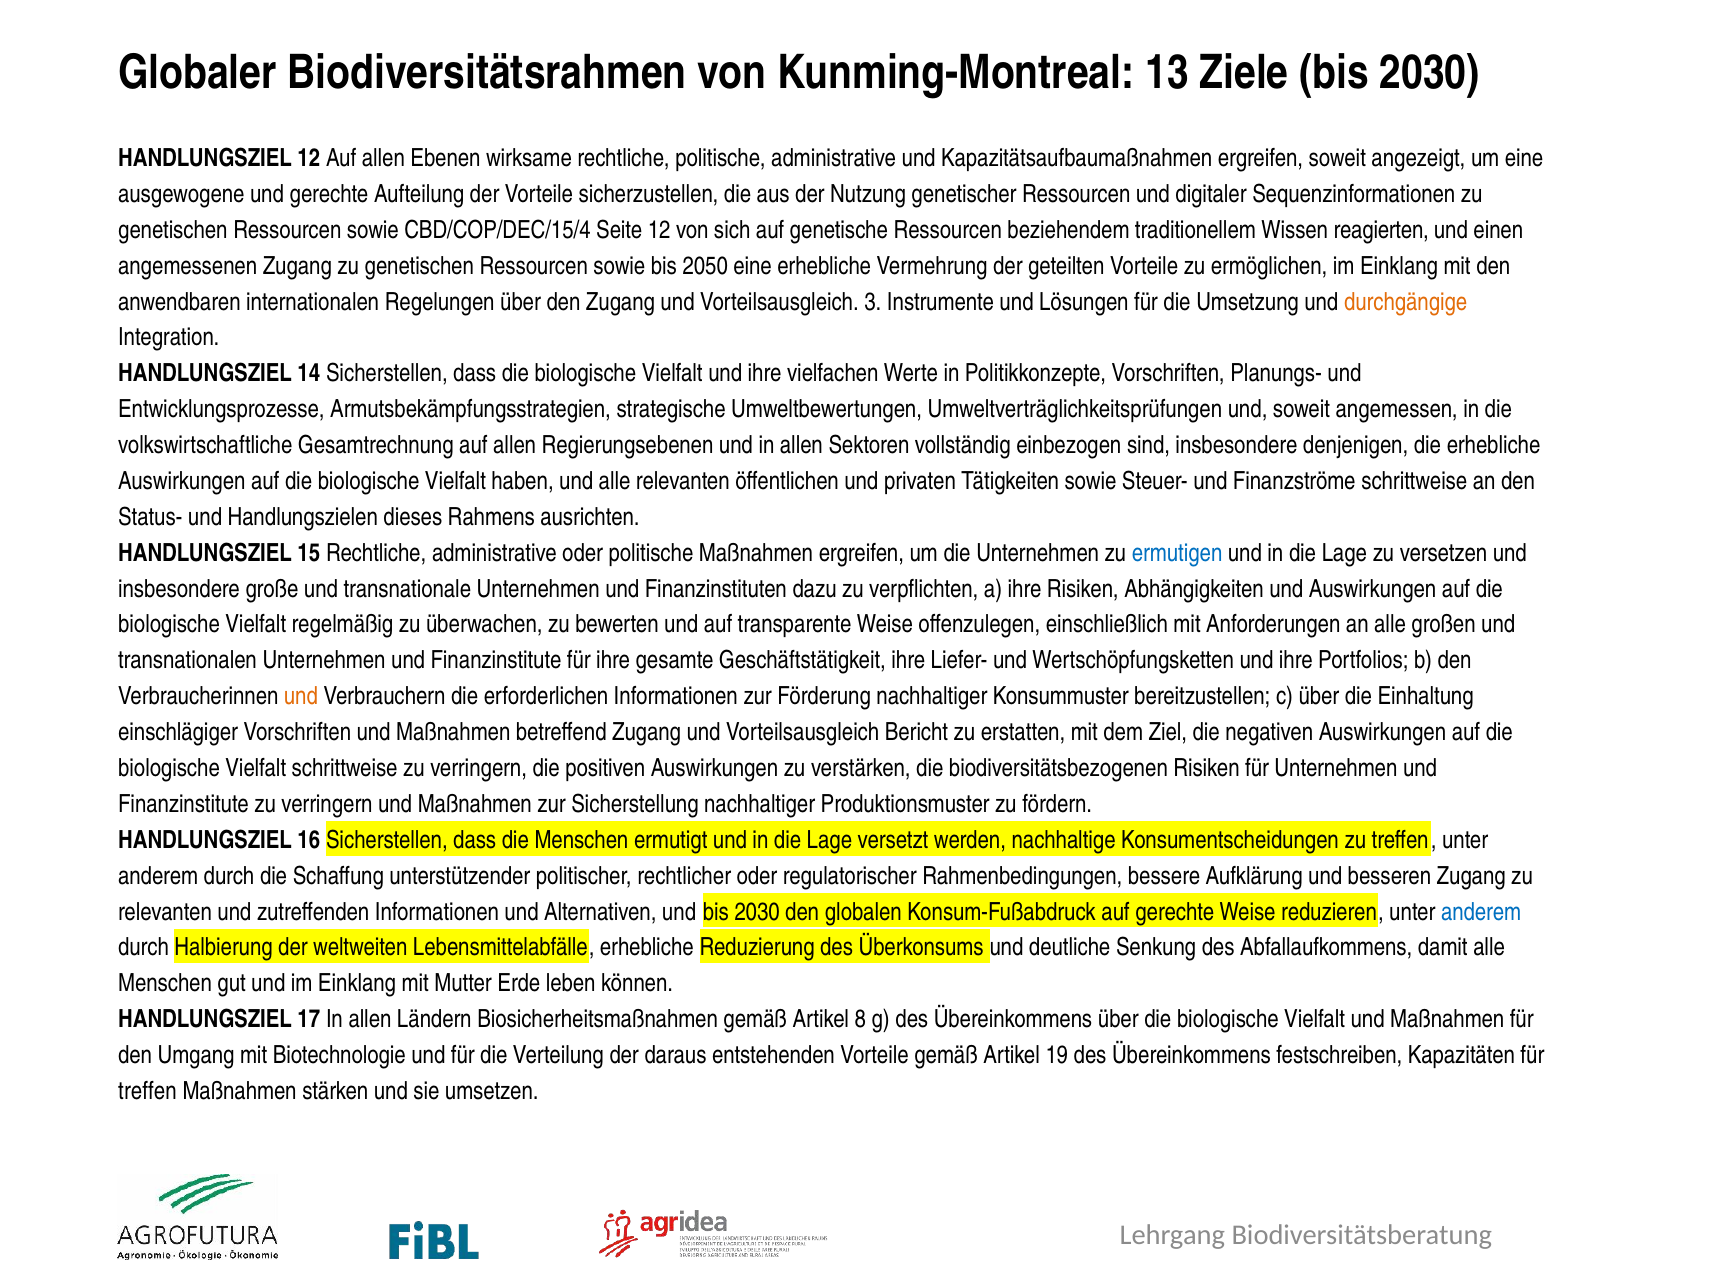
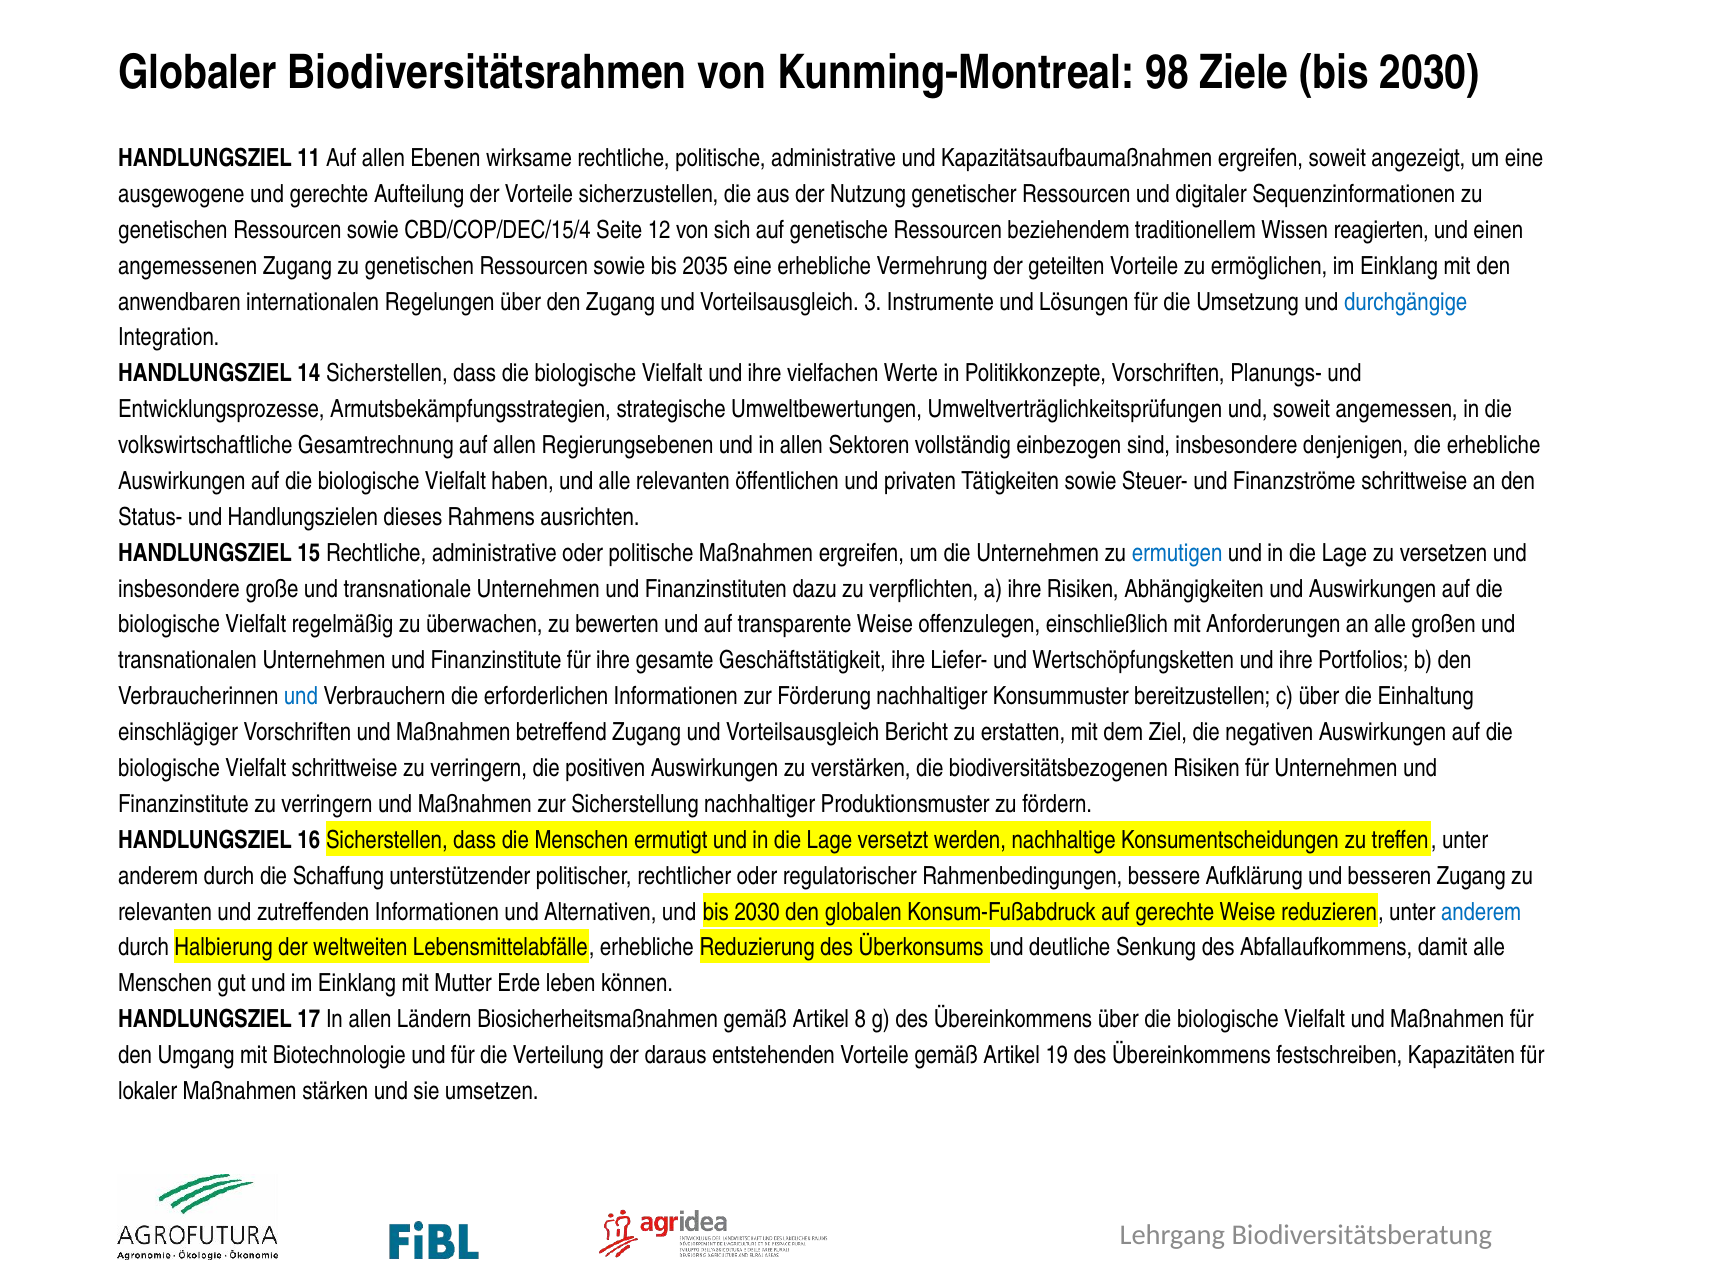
13: 13 -> 98
HANDLUNGSZIEL 12: 12 -> 11
2050: 2050 -> 2035
durchgängige colour: orange -> blue
und at (301, 696) colour: orange -> blue
treffen at (148, 1091): treffen -> lokaler
